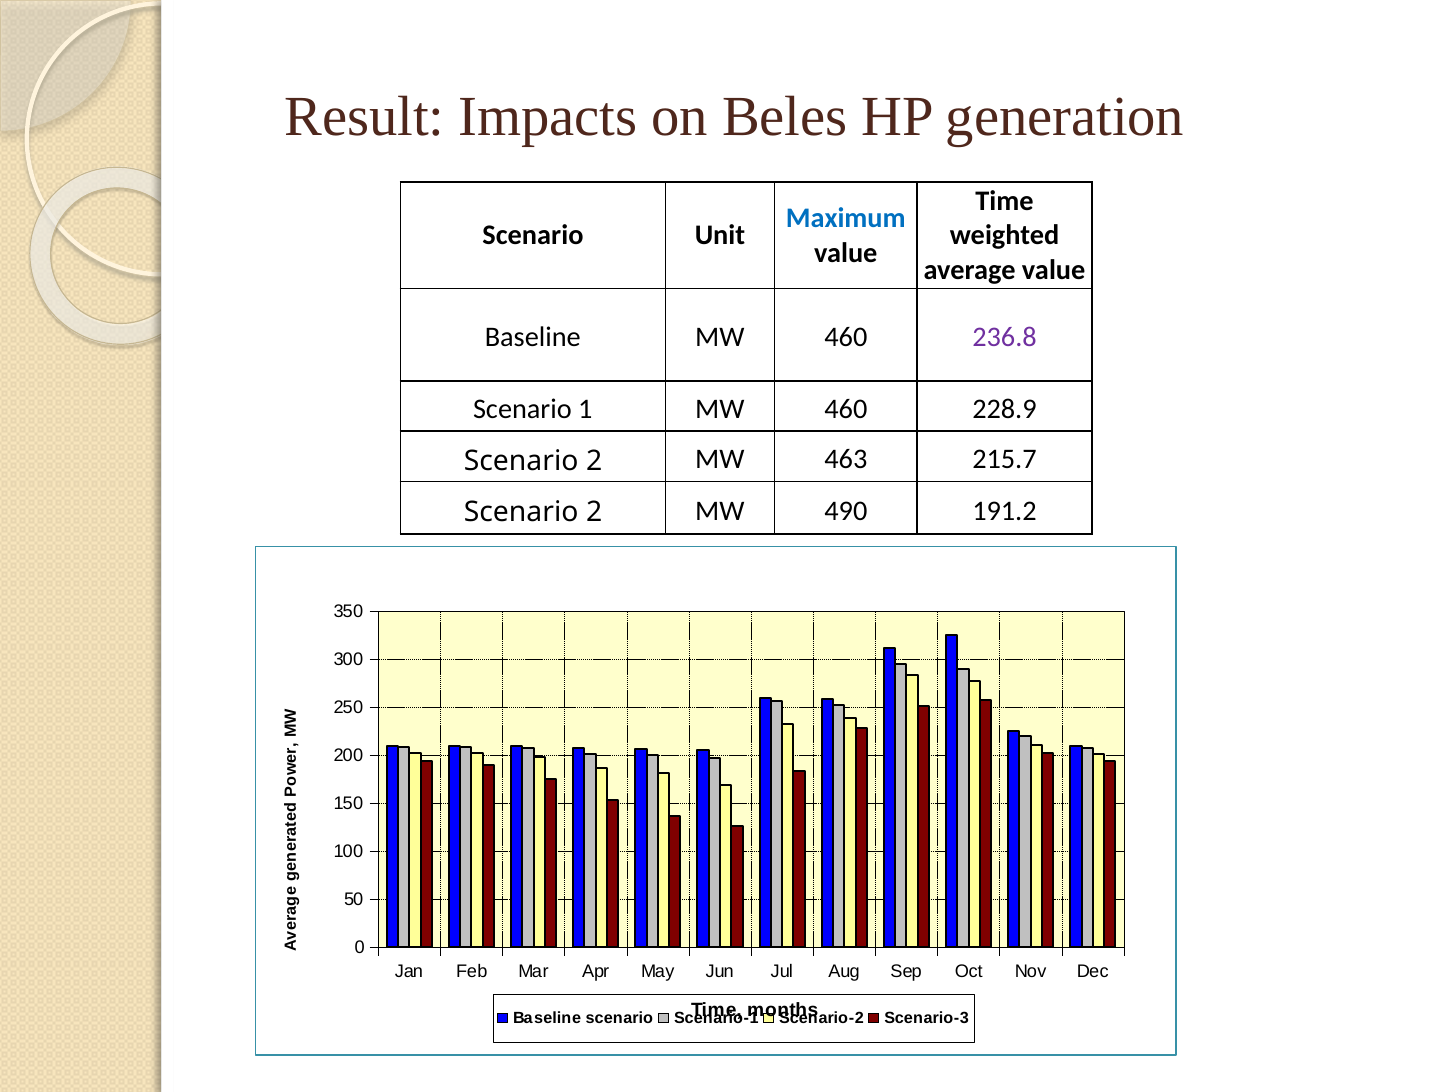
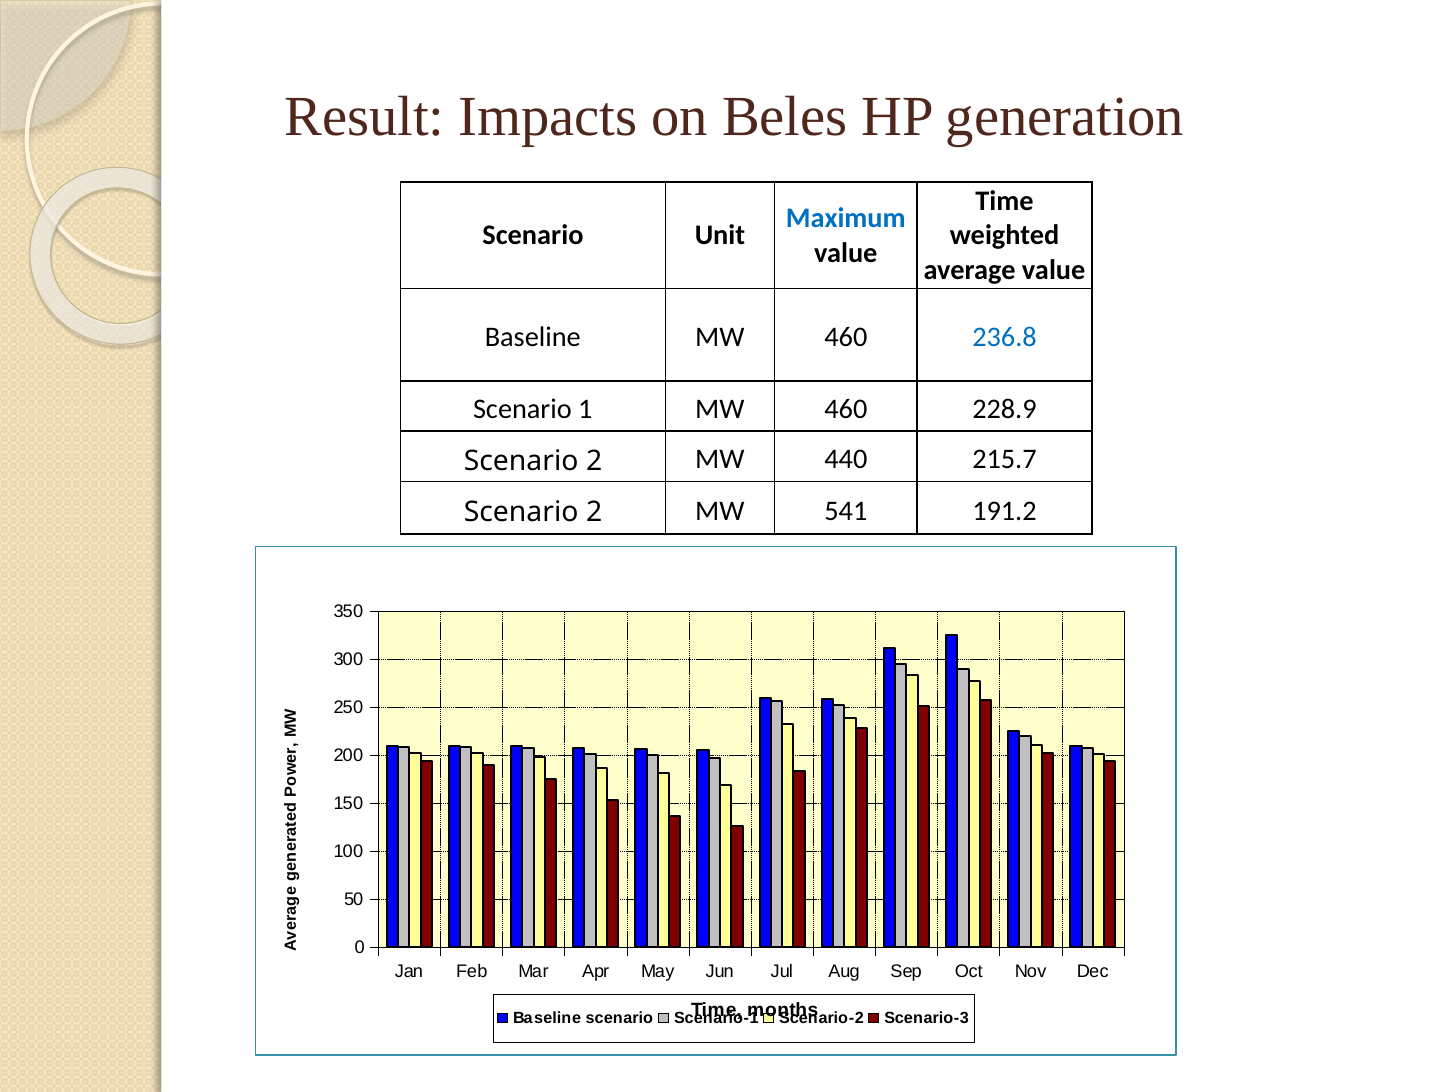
236.8 colour: purple -> blue
463: 463 -> 440
490: 490 -> 541
